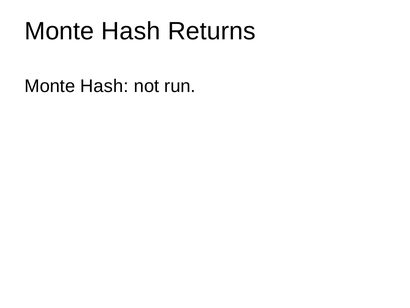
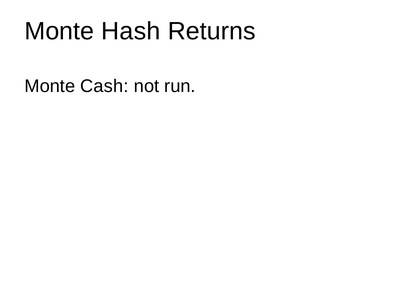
Hash at (104, 86): Hash -> Cash
